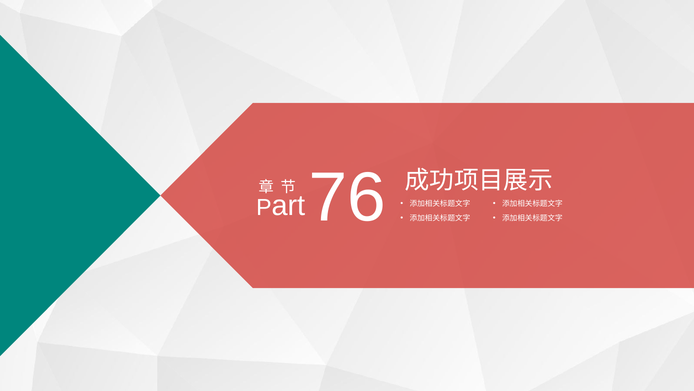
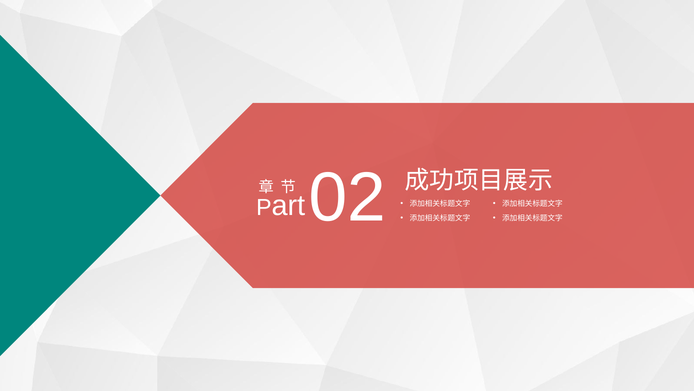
76: 76 -> 02
